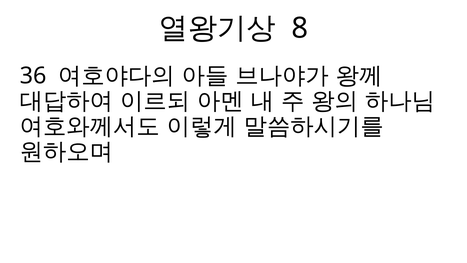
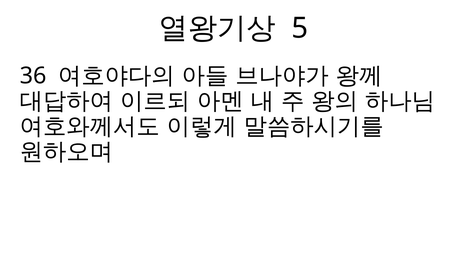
8: 8 -> 5
